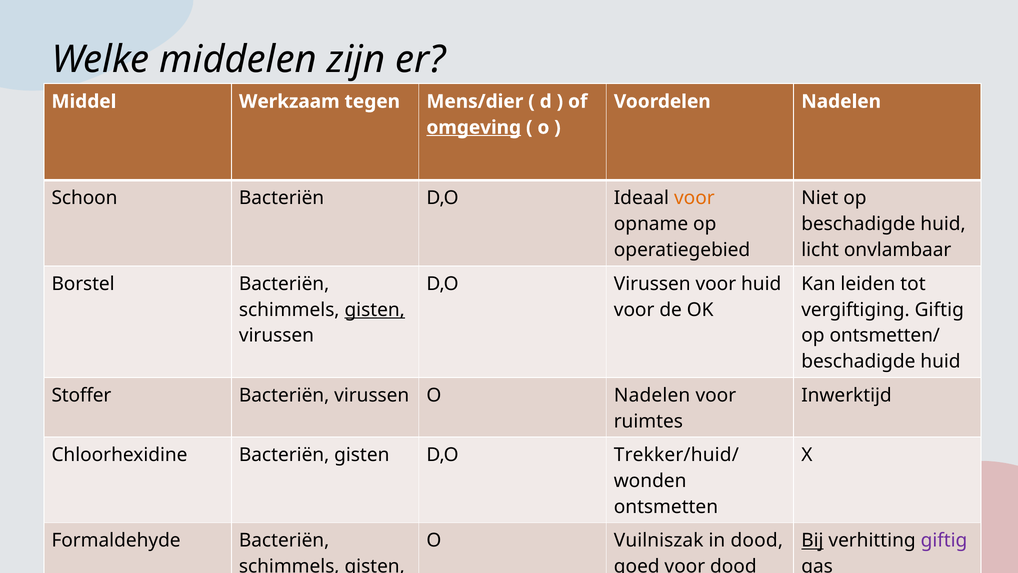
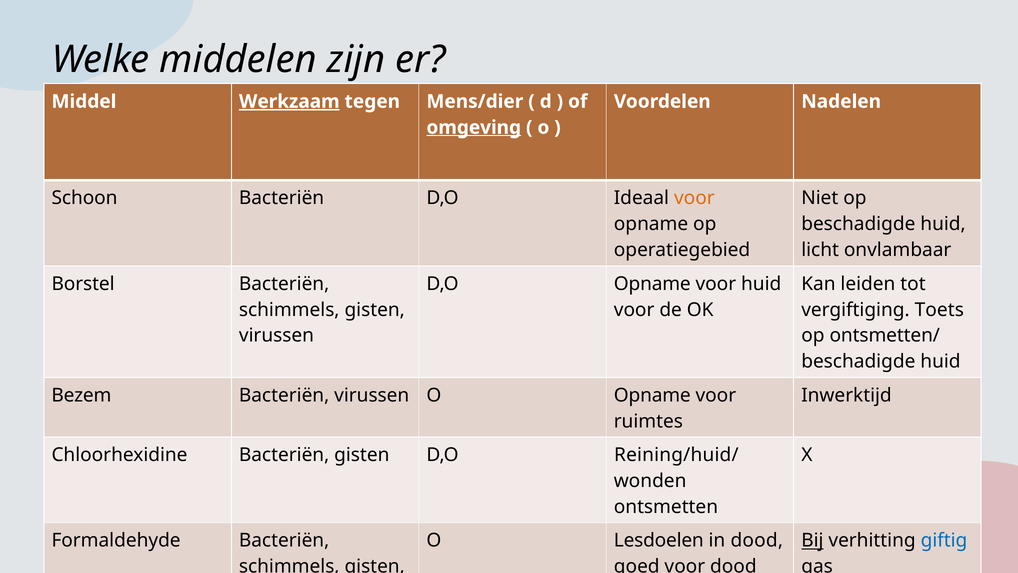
Werkzaam underline: none -> present
D,O Virussen: Virussen -> Opname
gisten at (375, 309) underline: present -> none
vergiftiging Giftig: Giftig -> Toets
Stoffer: Stoffer -> Bezem
O Nadelen: Nadelen -> Opname
Trekker/huid/: Trekker/huid/ -> Reining/huid/
Vuilniszak: Vuilniszak -> Lesdoelen
giftig at (944, 540) colour: purple -> blue
